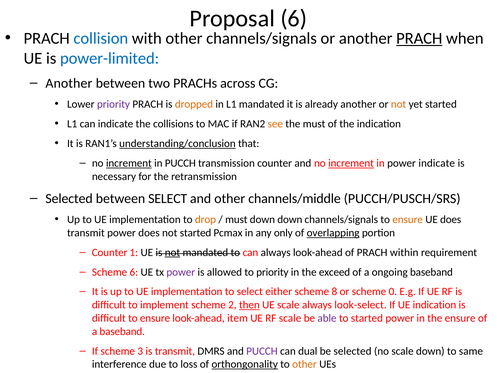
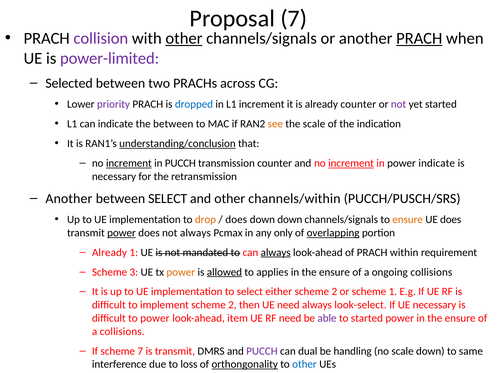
Proposal 6: 6 -> 7
collision colour: blue -> purple
other at (184, 38) underline: none -> present
power-limited colour: blue -> purple
Another at (69, 83): Another -> Selected
dropped colour: orange -> blue
L1 mandated: mandated -> increment
already another: another -> counter
not at (399, 104) colour: orange -> purple
the collisions: collisions -> between
the must: must -> scale
Selected at (69, 198): Selected -> Another
channels/middle: channels/middle -> channels/within
must at (236, 219): must -> does
power at (122, 233) underline: none -> present
not started: started -> always
Counter at (110, 252): Counter -> Already
not at (172, 252) underline: present -> none
always at (276, 252) underline: none -> present
Scheme 6: 6 -> 3
power at (181, 272) colour: purple -> orange
allowed underline: none -> present
to priority: priority -> applies
exceed at (335, 272): exceed -> ensure
ongoing baseband: baseband -> collisions
either scheme 8: 8 -> 2
scheme 0: 0 -> 1
then underline: present -> none
UE scale: scale -> need
UE indication: indication -> necessary
difficult to ensure: ensure -> power
RF scale: scale -> need
a baseband: baseband -> collisions
scheme 3: 3 -> 7
be selected: selected -> handling
other at (304, 364) colour: orange -> blue
